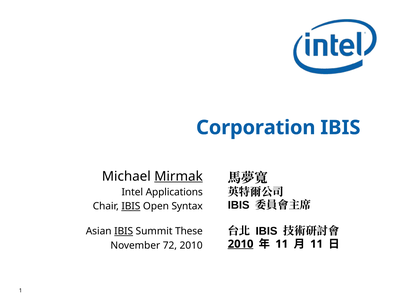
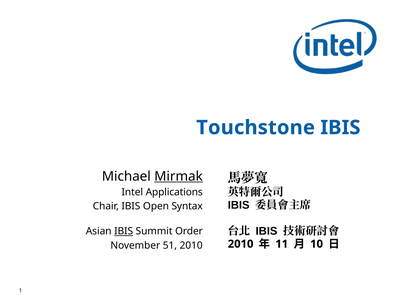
Corporation: Corporation -> Touchstone
IBIS at (131, 206) underline: present -> none
These: These -> Order
2010 at (241, 244) underline: present -> none
11 at (317, 244): 11 -> 10
72: 72 -> 51
